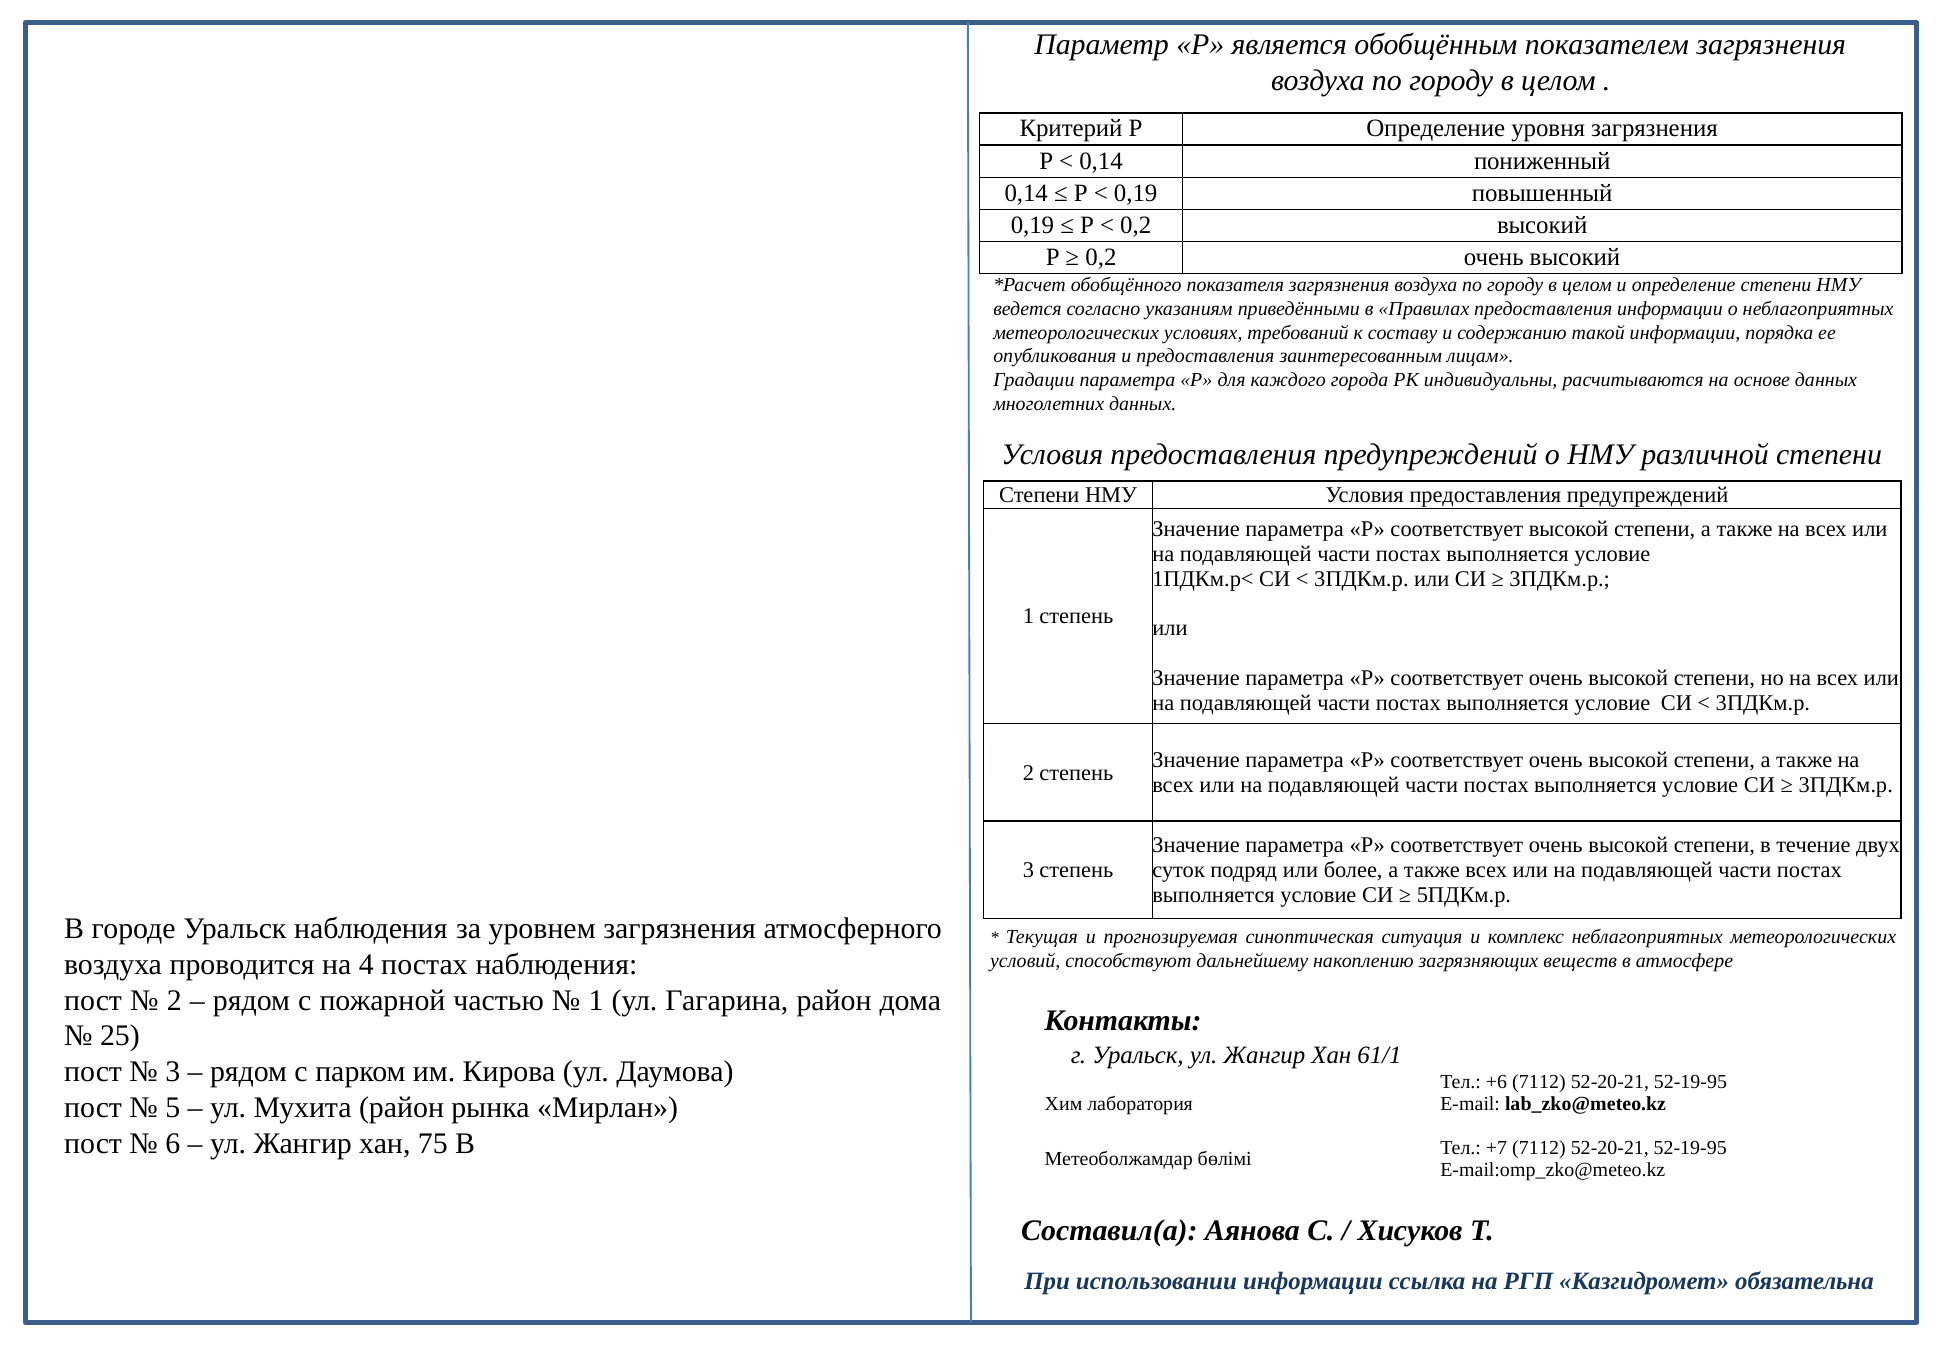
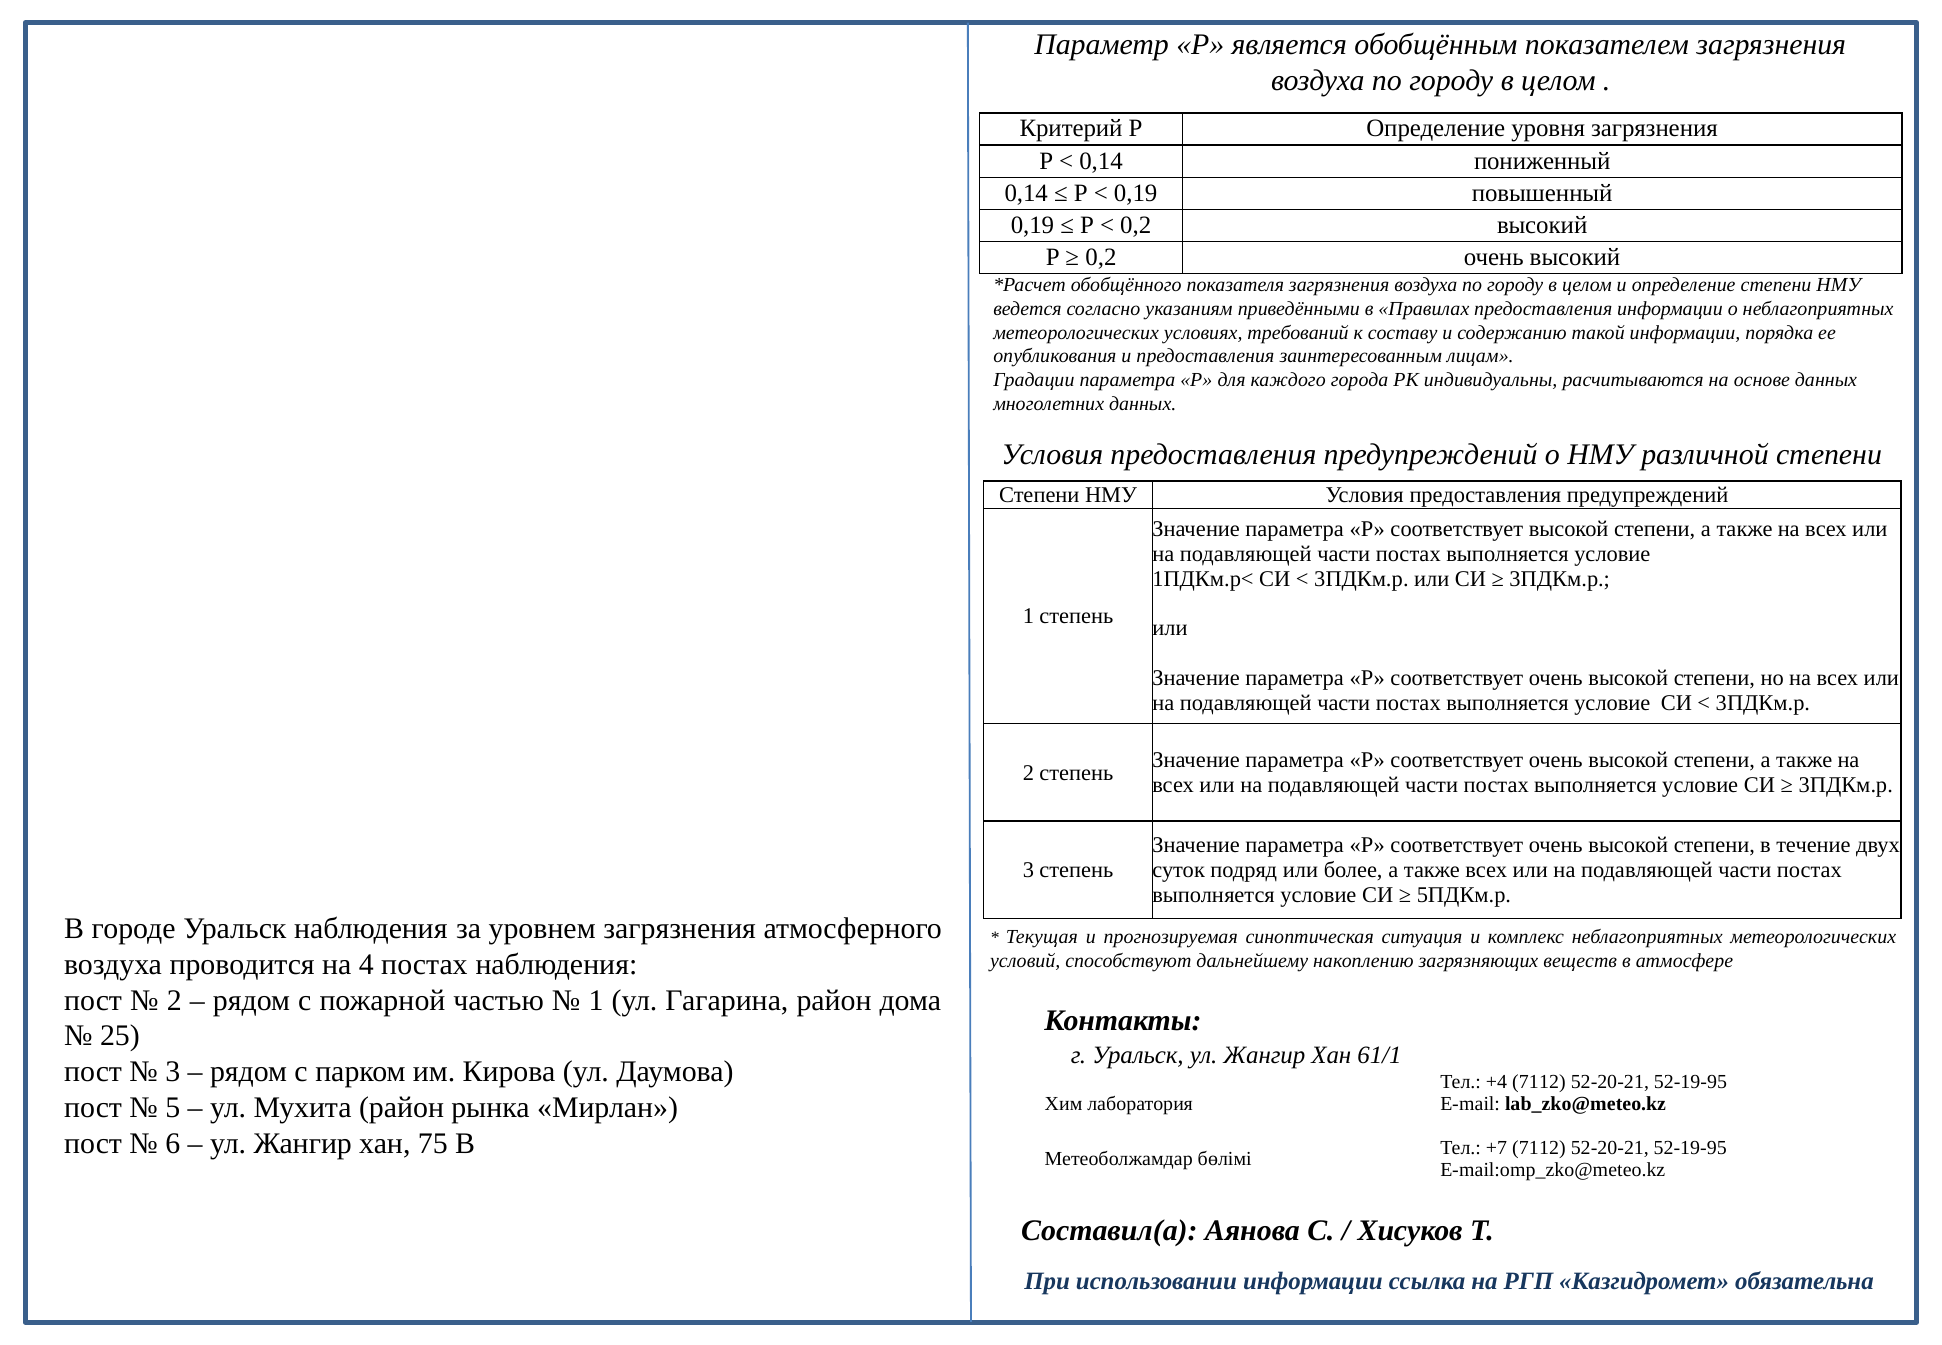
+6: +6 -> +4
